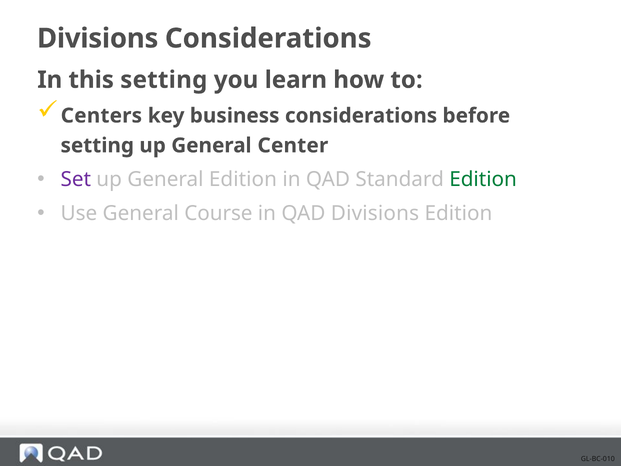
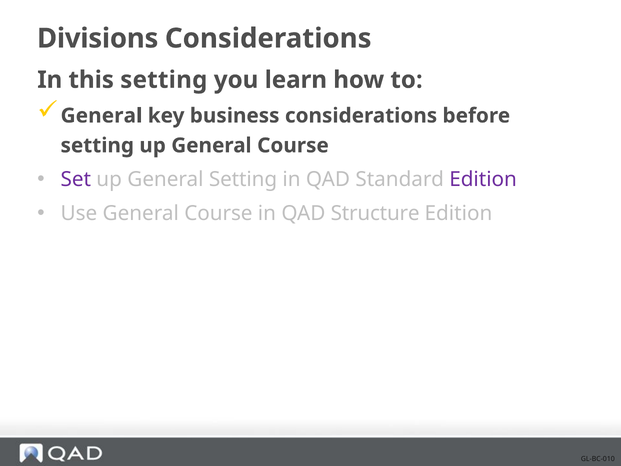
Centers at (101, 116): Centers -> General
up General Center: Center -> Course
General Edition: Edition -> Setting
Edition at (483, 179) colour: green -> purple
QAD Divisions: Divisions -> Structure
